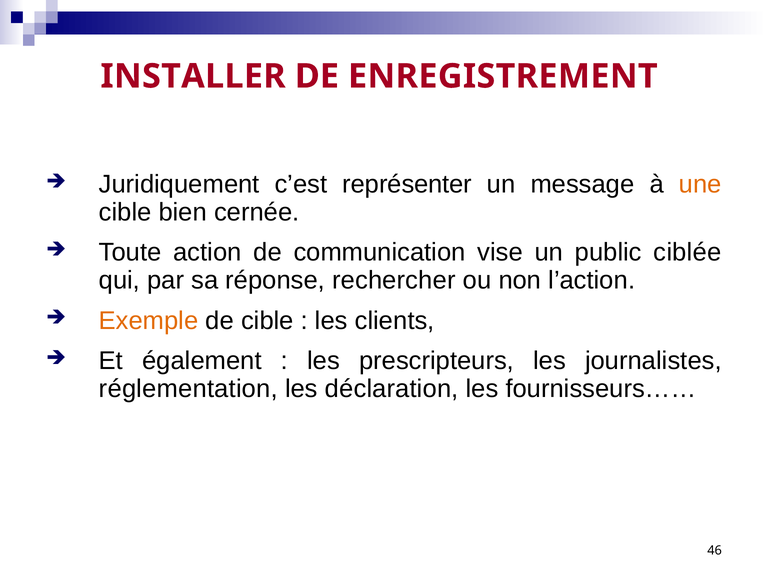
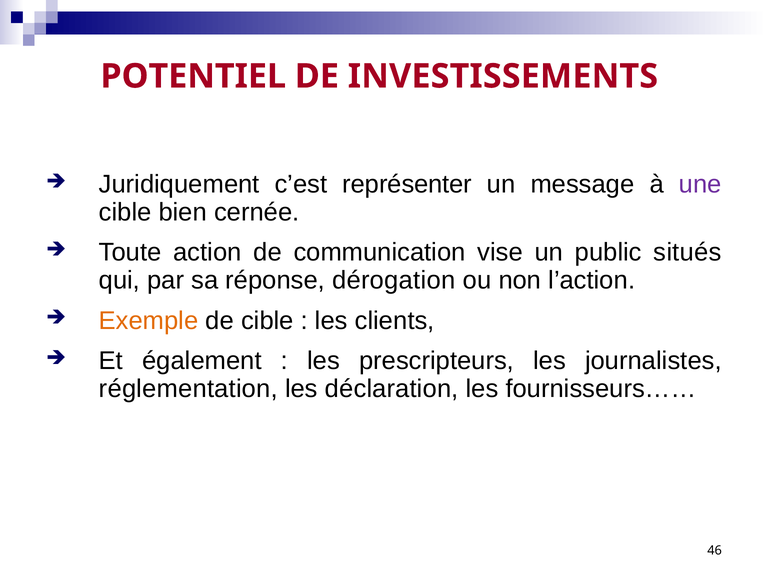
INSTALLER: INSTALLER -> POTENTIEL
ENREGISTREMENT: ENREGISTREMENT -> INVESTISSEMENTS
une colour: orange -> purple
ciblée: ciblée -> situés
rechercher: rechercher -> dérogation
